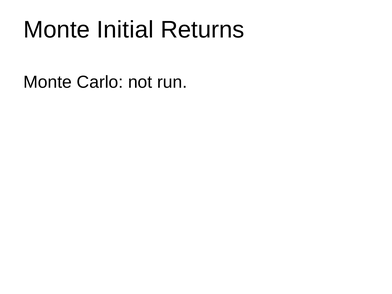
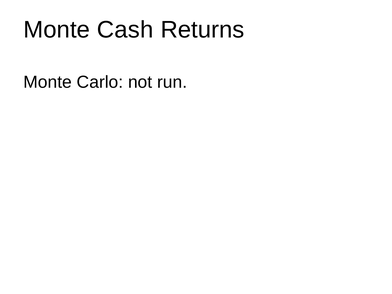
Initial: Initial -> Cash
